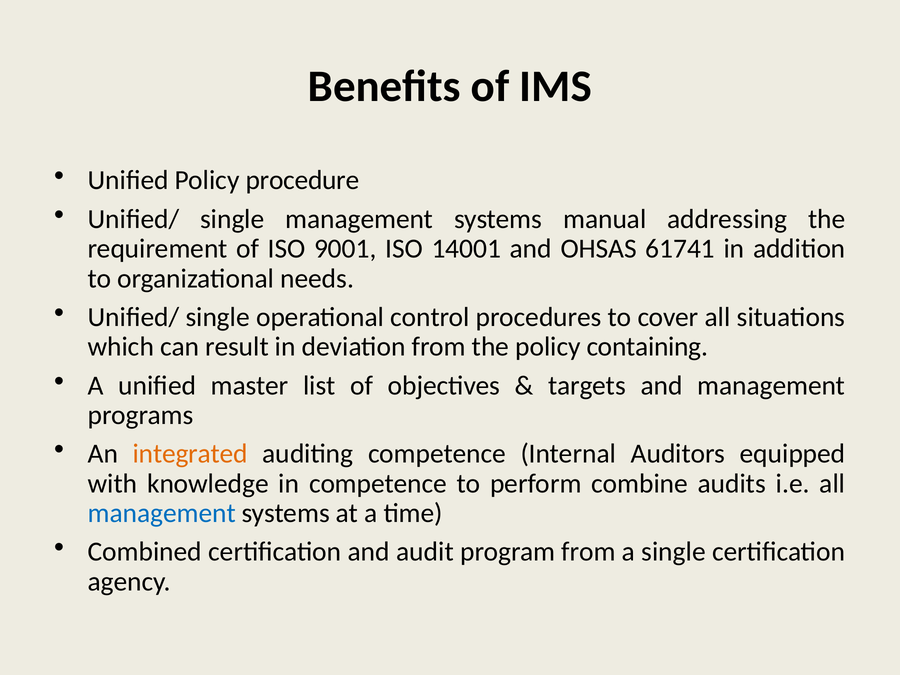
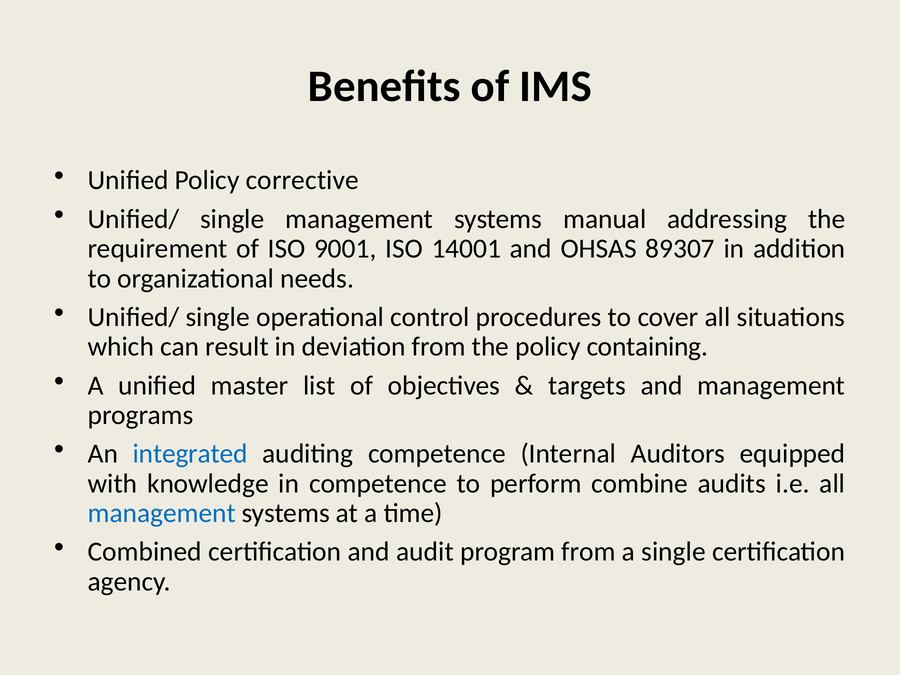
procedure: procedure -> corrective
61741: 61741 -> 89307
integrated colour: orange -> blue
